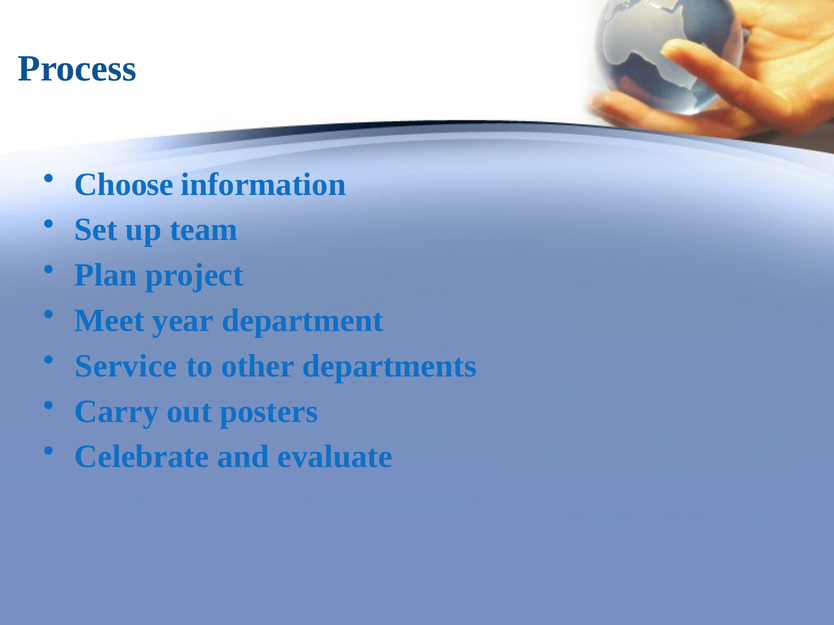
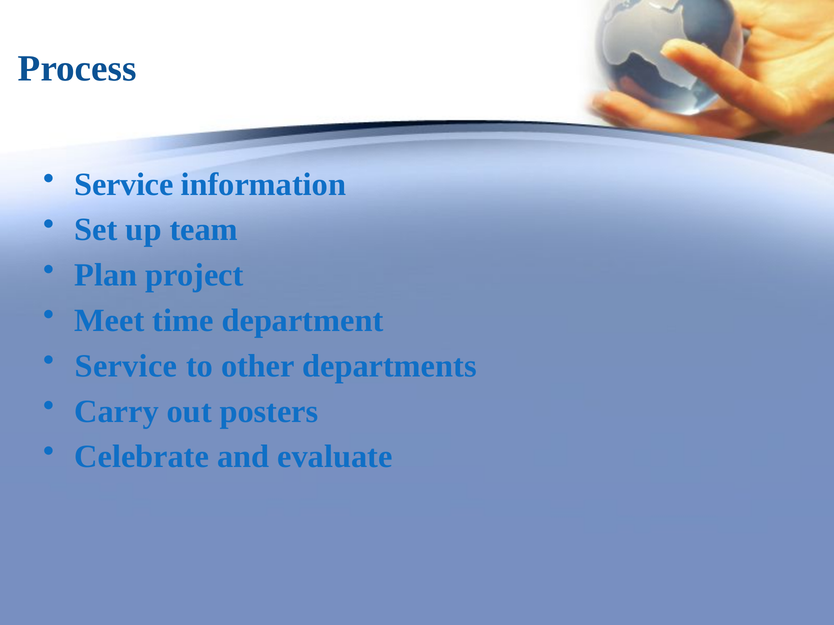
Choose at (124, 184): Choose -> Service
year: year -> time
